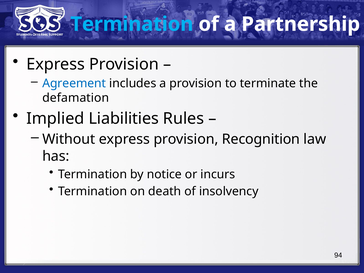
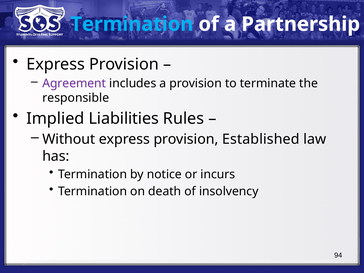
Agreement colour: blue -> purple
defamation: defamation -> responsible
Recognition: Recognition -> Established
